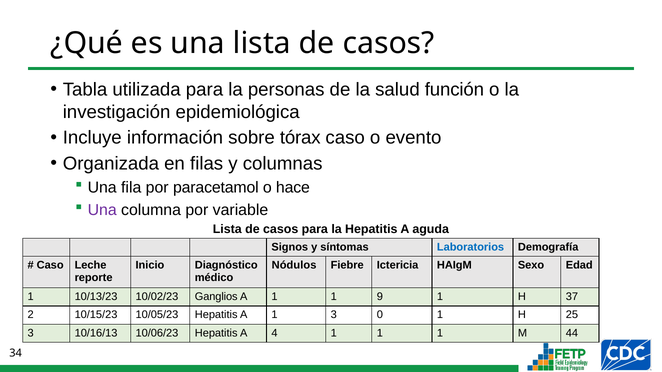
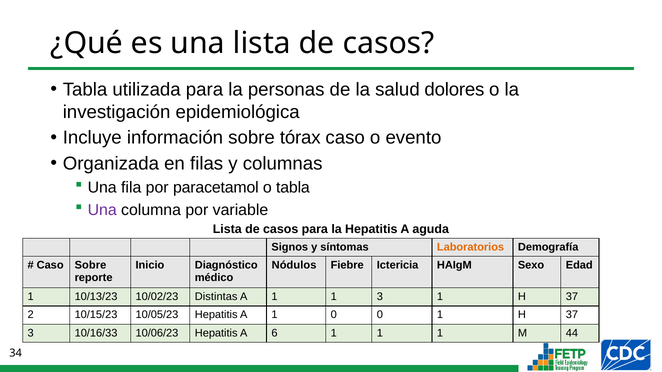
función: función -> dolores
o hace: hace -> tabla
Laboratorios colour: blue -> orange
Caso Leche: Leche -> Sobre
Ganglios: Ganglios -> Distintas
1 9: 9 -> 3
1 3: 3 -> 0
0 1 H 25: 25 -> 37
10/16/13: 10/16/13 -> 10/16/33
4: 4 -> 6
